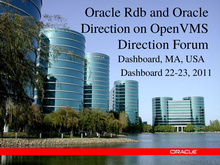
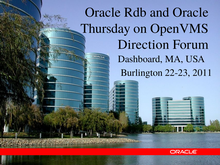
Direction at (106, 28): Direction -> Thursday
Dashboard at (142, 73): Dashboard -> Burlington
